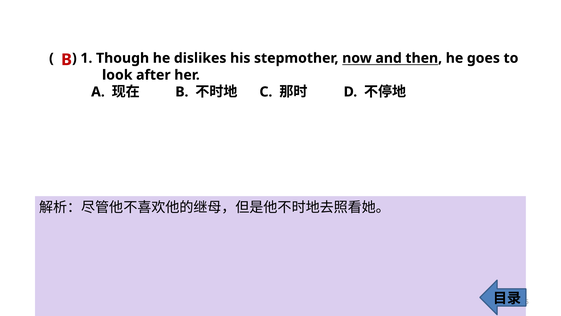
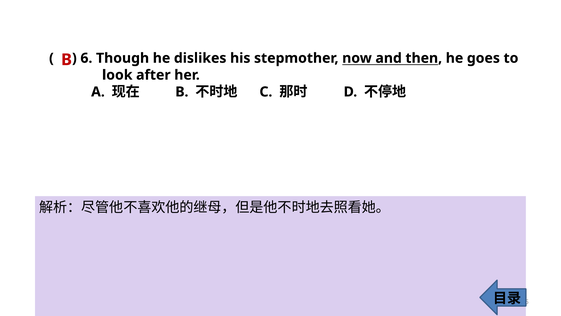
1: 1 -> 6
